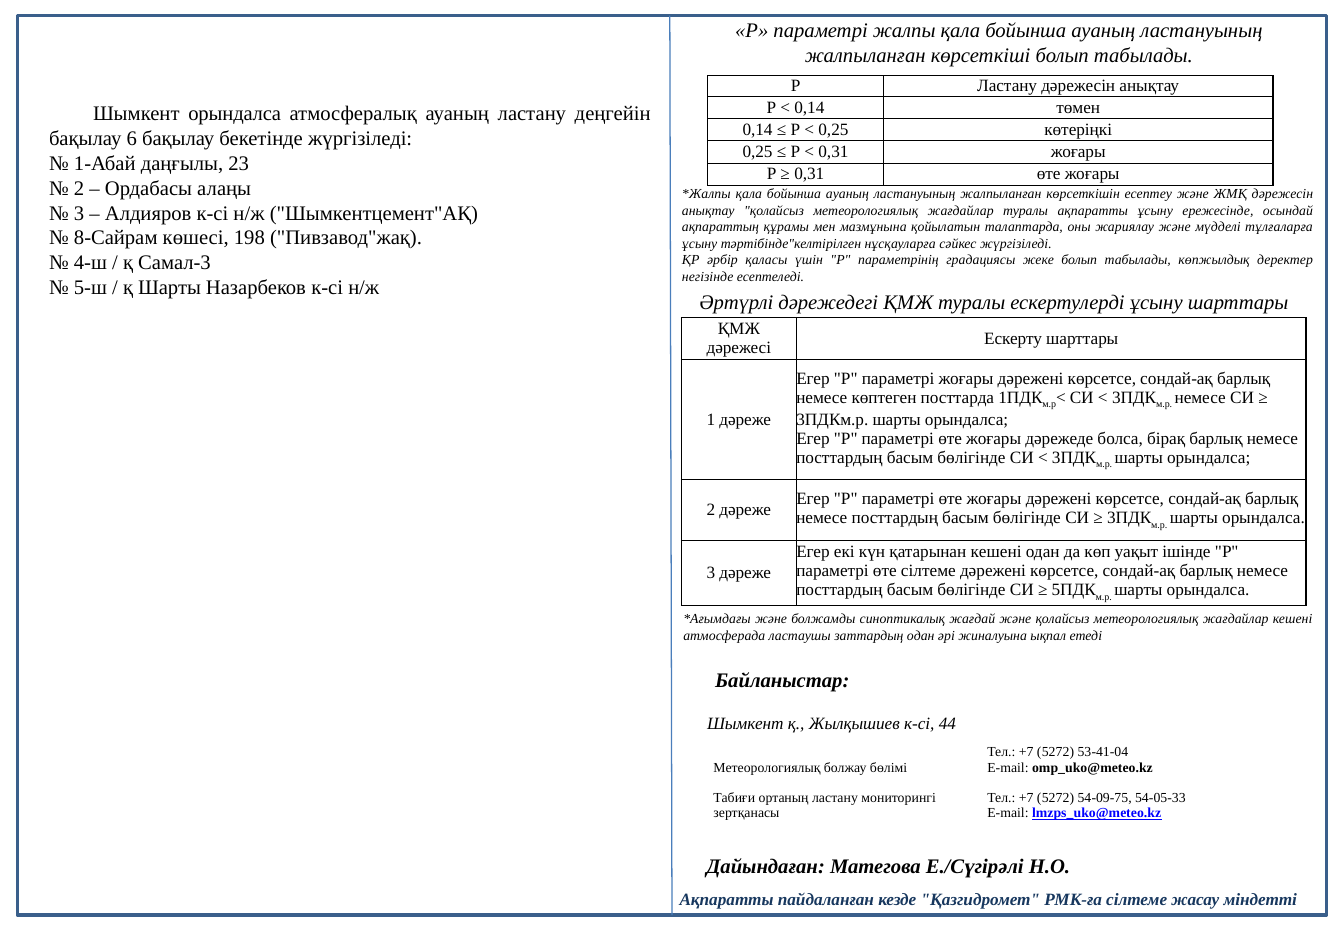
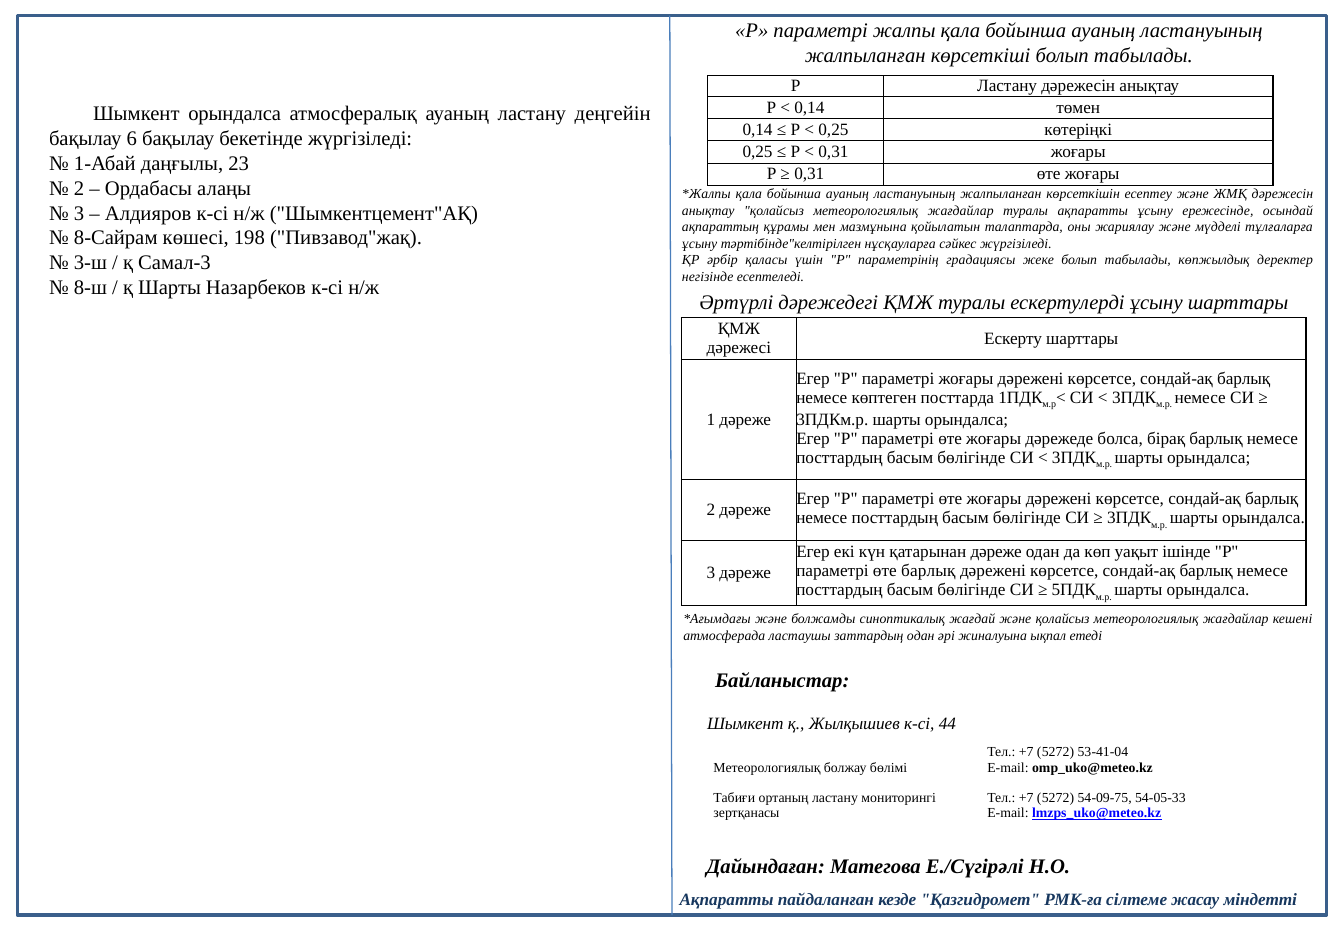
4-ш: 4-ш -> 3-ш
5-ш: 5-ш -> 8-ш
қатарынан кешені: кешені -> дәреже
өте сілтеме: сілтеме -> барлық
